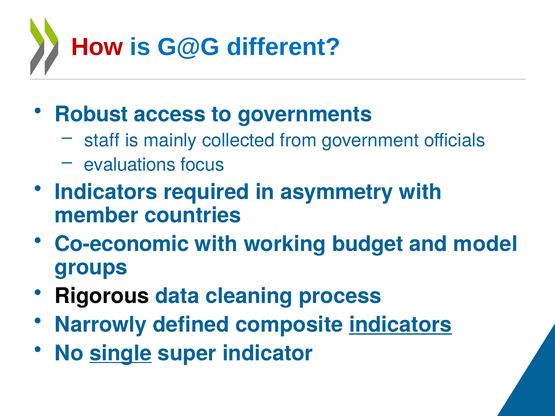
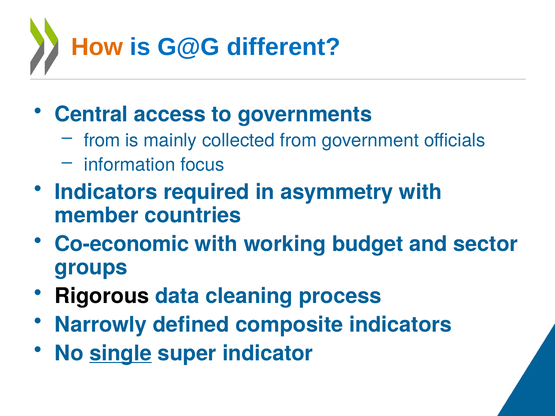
How colour: red -> orange
Robust: Robust -> Central
staff at (102, 140): staff -> from
evaluations: evaluations -> information
model: model -> sector
indicators at (400, 325) underline: present -> none
